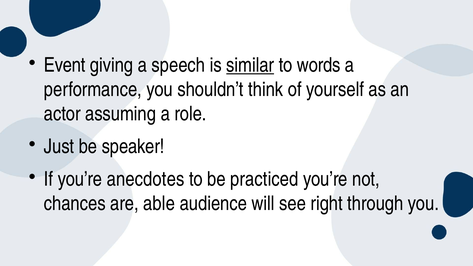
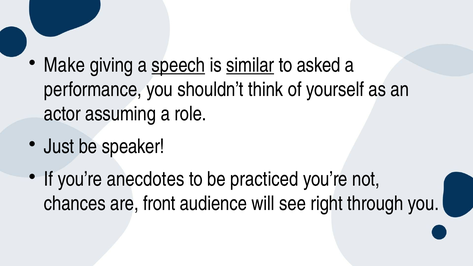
Event: Event -> Make
speech underline: none -> present
words: words -> asked
able: able -> front
